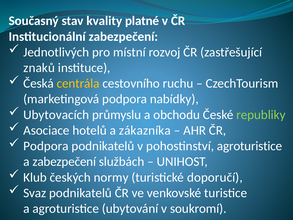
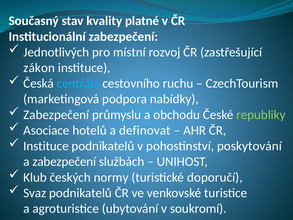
znaků: znaků -> zákon
centrála colour: yellow -> light blue
Ubytovacích at (56, 115): Ubytovacích -> Zabezpečení
zákazníka: zákazníka -> definovat
Podpora at (46, 146): Podpora -> Instituce
pohostinství agroturistice: agroturistice -> poskytování
